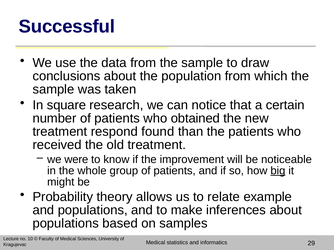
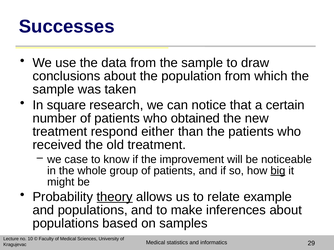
Successful: Successful -> Successes
found: found -> either
were: were -> case
theory underline: none -> present
